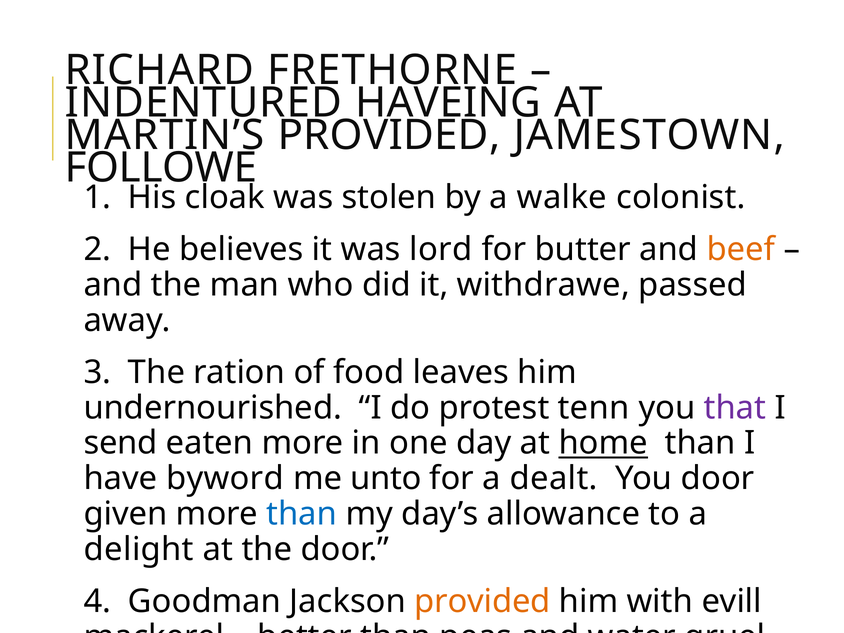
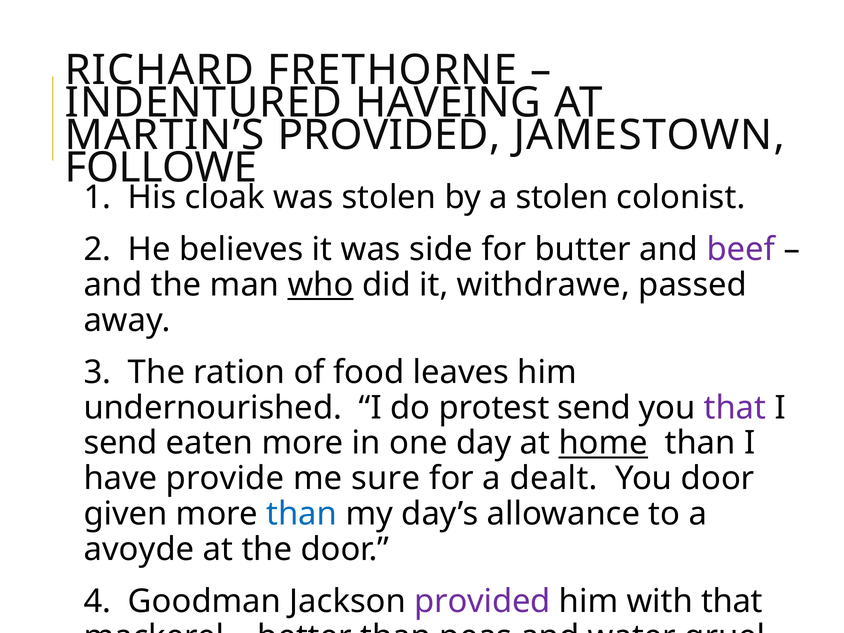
a walke: walke -> stolen
lord: lord -> side
beef colour: orange -> purple
who underline: none -> present
protest tenn: tenn -> send
byword: byword -> provide
unto: unto -> sure
delight: delight -> avoyde
provided at (482, 601) colour: orange -> purple
with evill: evill -> that
